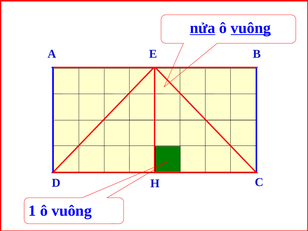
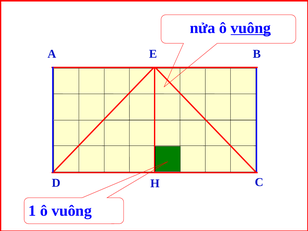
nửa underline: present -> none
